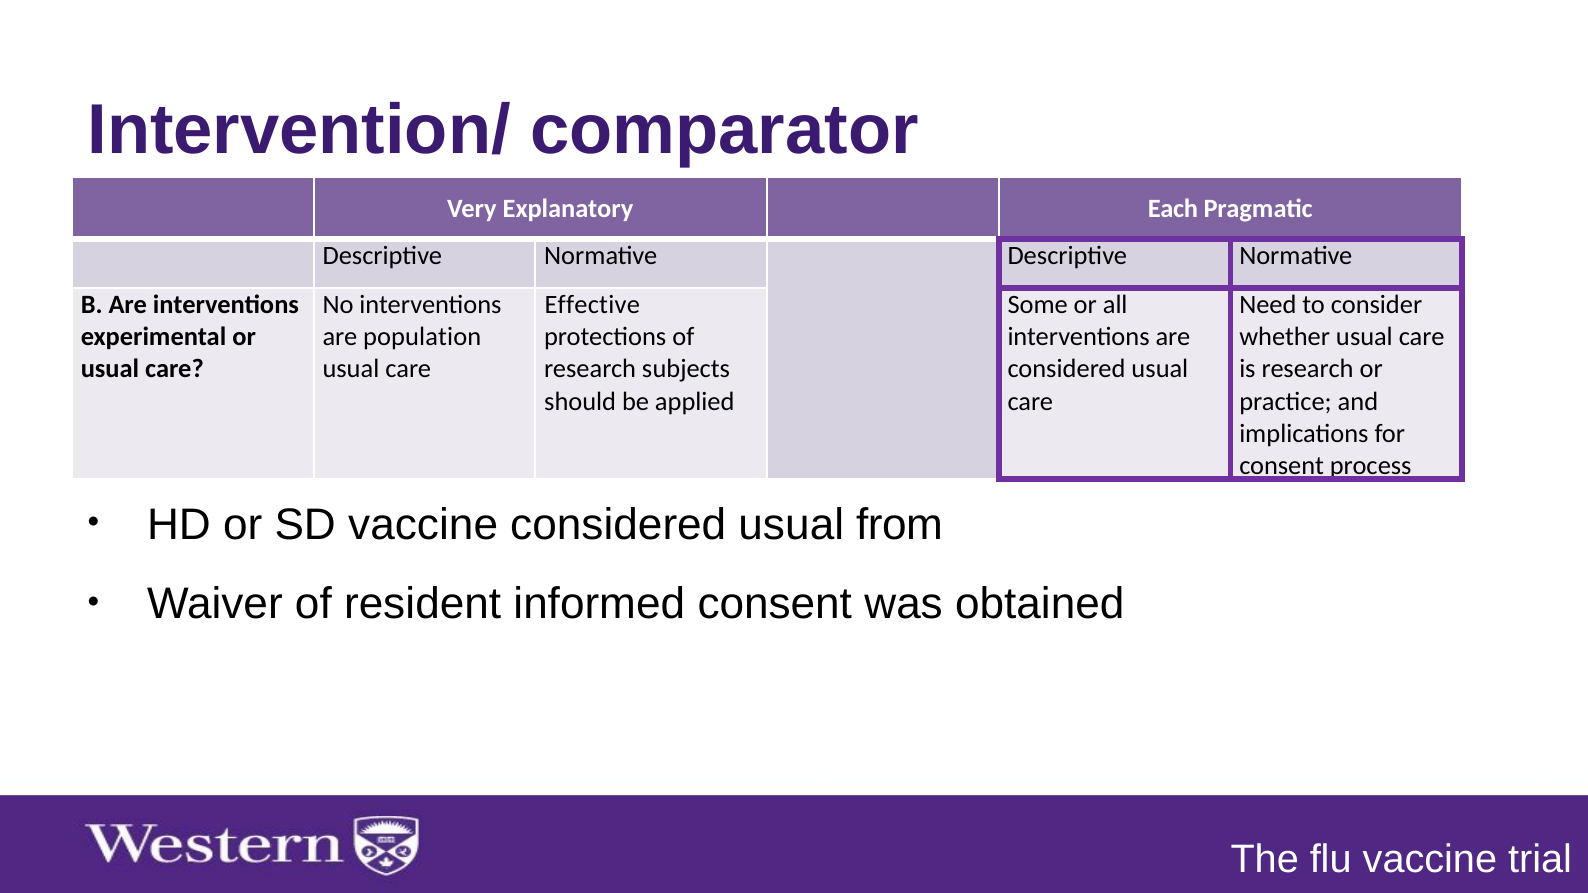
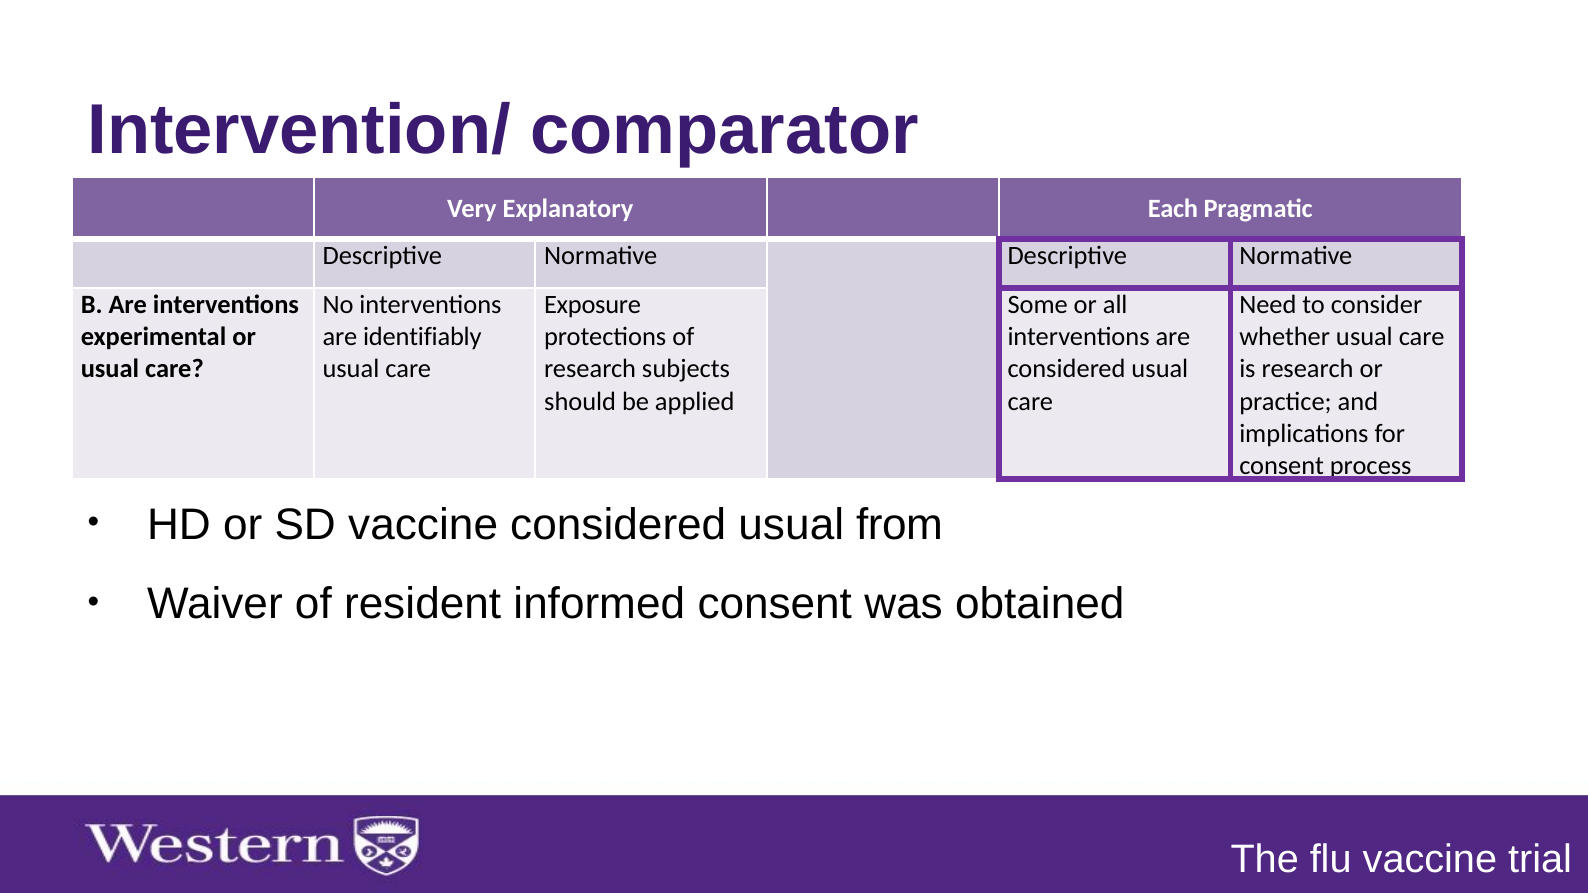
Effective: Effective -> Exposure
population: population -> identifiably
